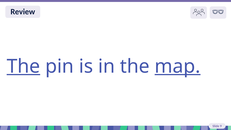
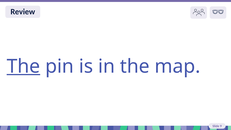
map underline: present -> none
